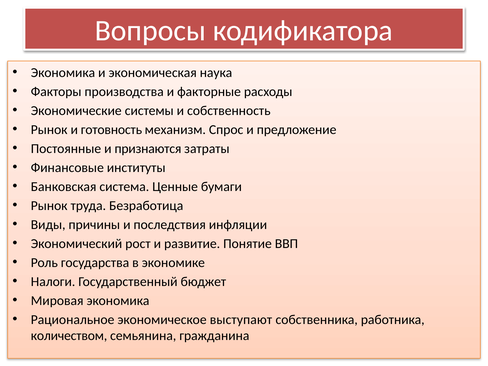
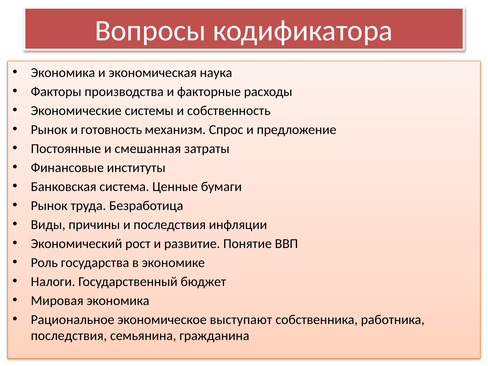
признаются: признаются -> смешанная
количеством at (69, 336): количеством -> последствия
